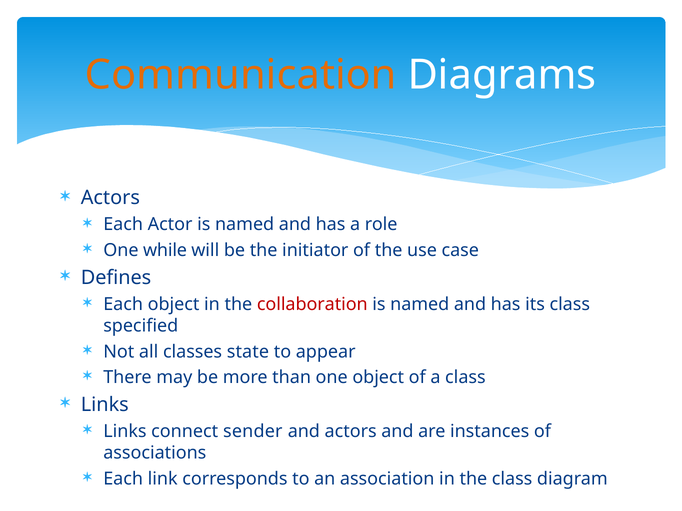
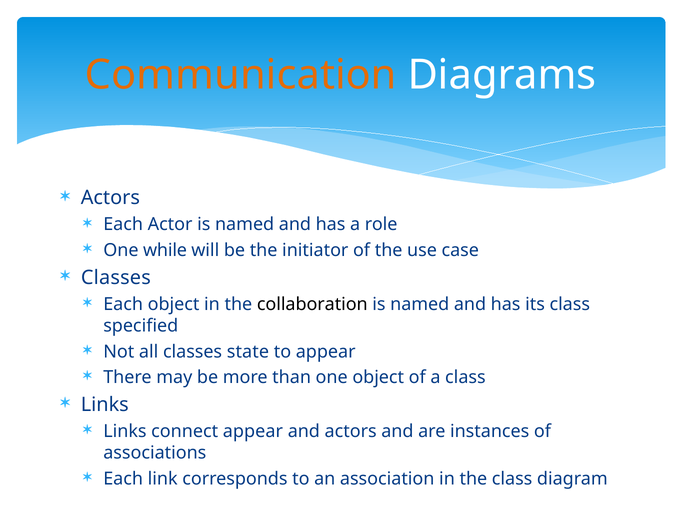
Defines at (116, 278): Defines -> Classes
collaboration colour: red -> black
connect sender: sender -> appear
